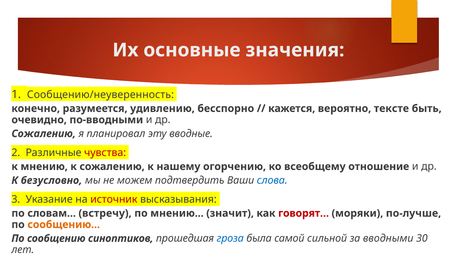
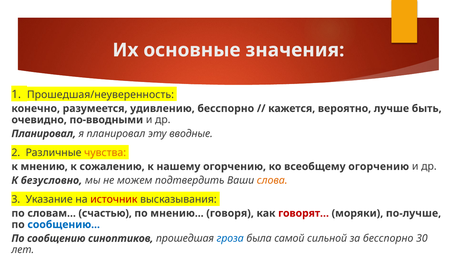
Сообщению/неуверенность: Сообщению/неуверенность -> Прошедшая/неуверенность
тексте: тексте -> лучше
Сожалению at (44, 134): Сожалению -> Планировал
чувства colour: red -> orange
отношение at (379, 167): отношение -> огорчению
слова colour: blue -> orange
встречу: встречу -> счастью
значит: значит -> говоря
сообщению at (64, 225) colour: orange -> blue
за вводными: вводными -> бесспорно
